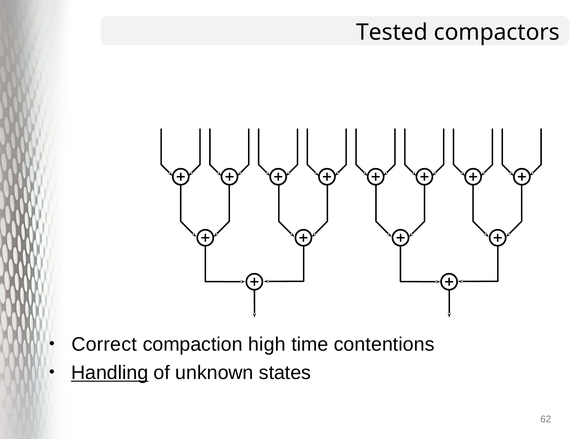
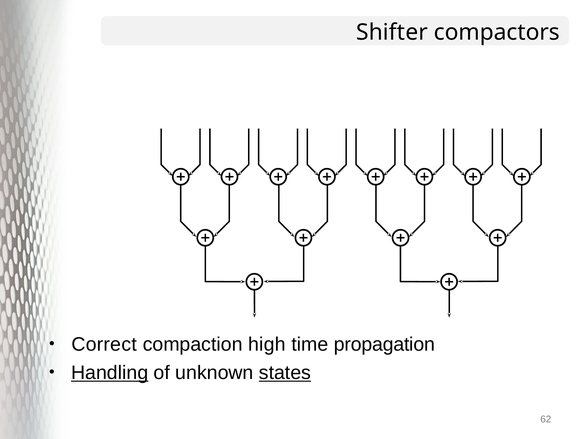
Tested: Tested -> Shifter
contentions: contentions -> propagation
states underline: none -> present
